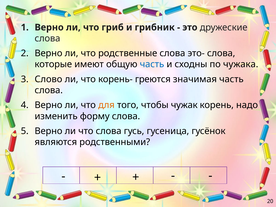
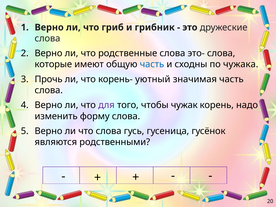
Слово: Слово -> Прочь
греются: греются -> уютный
для colour: orange -> purple
